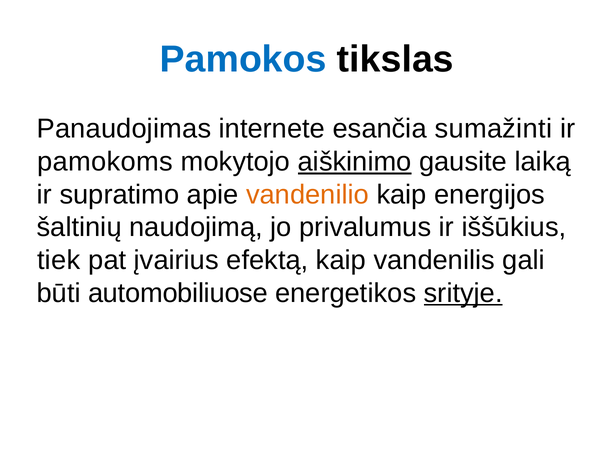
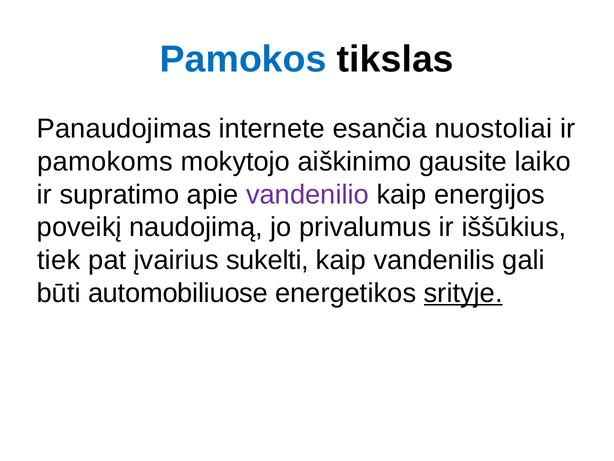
sumažinti: sumažinti -> nuostoliai
aiškinimo underline: present -> none
laiką: laiką -> laiko
vandenilio colour: orange -> purple
šaltinių: šaltinių -> poveikį
efektą: efektą -> sukelti
